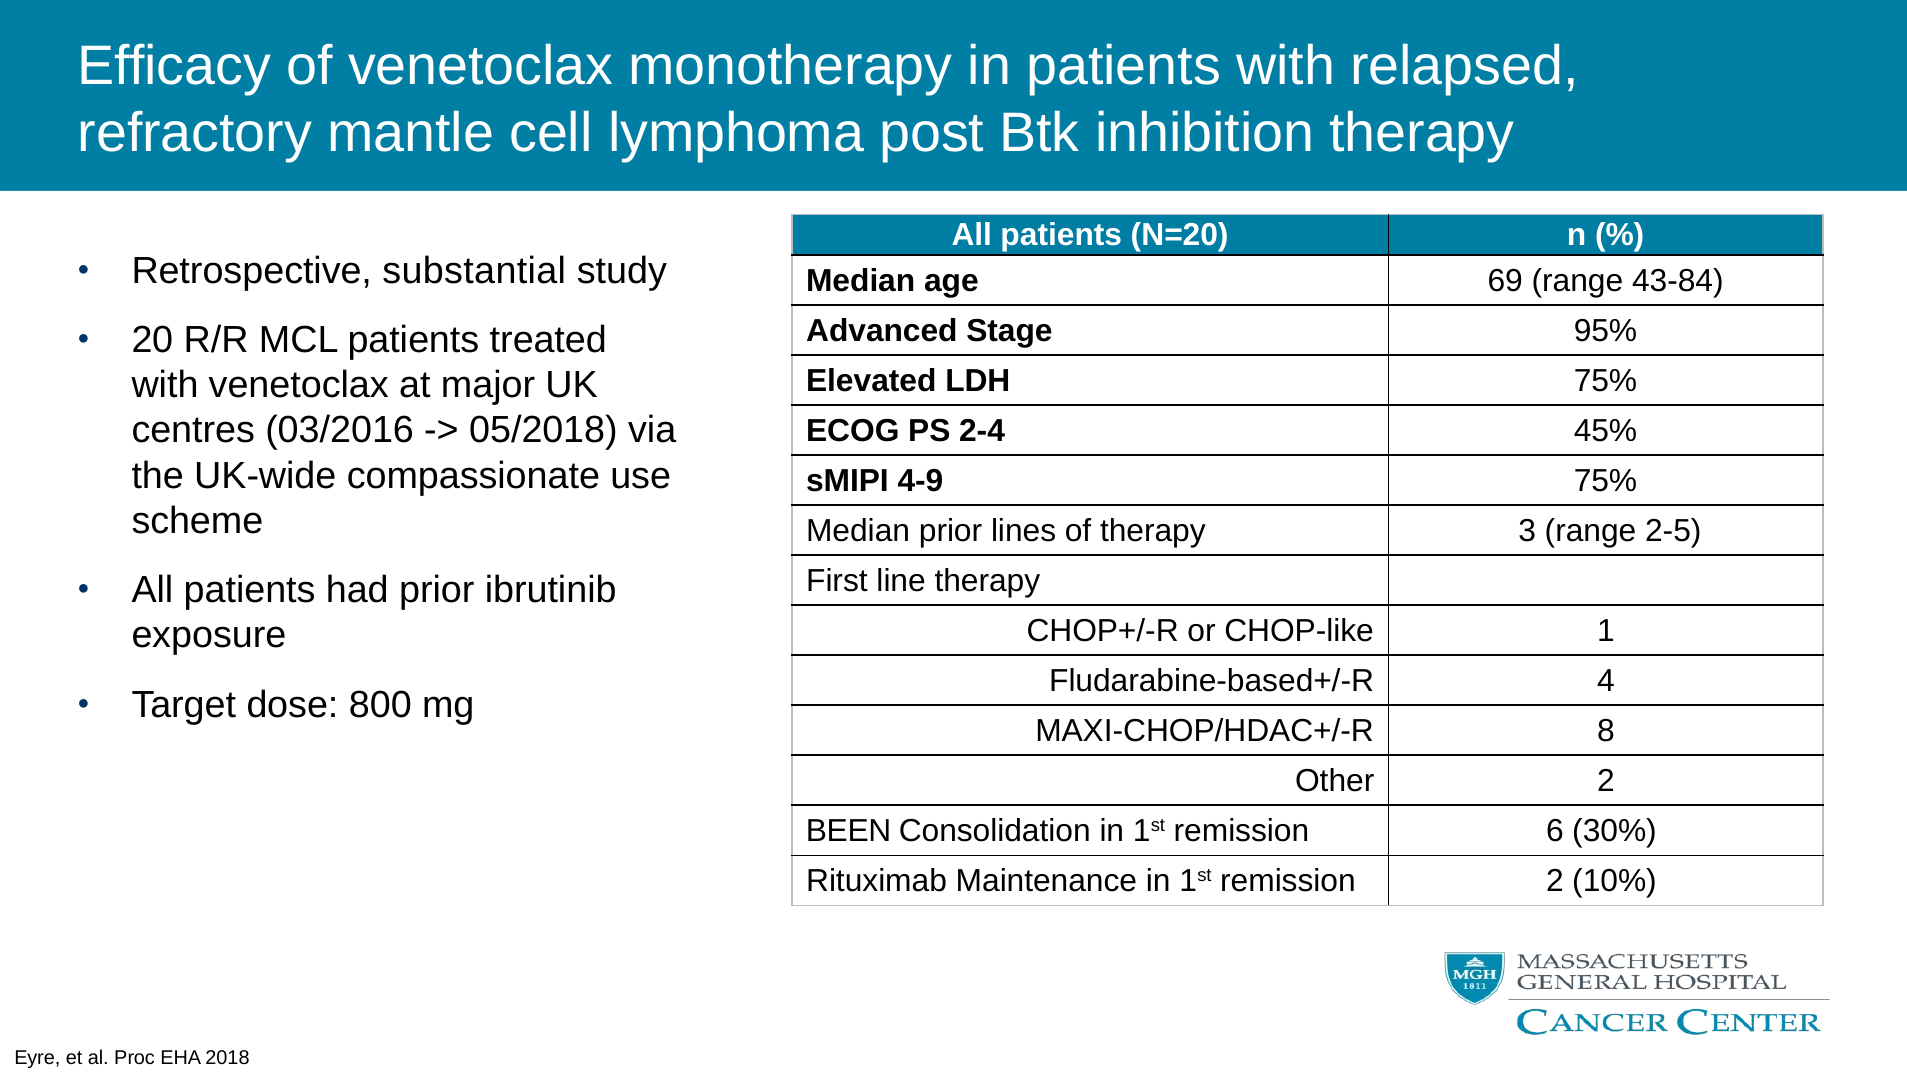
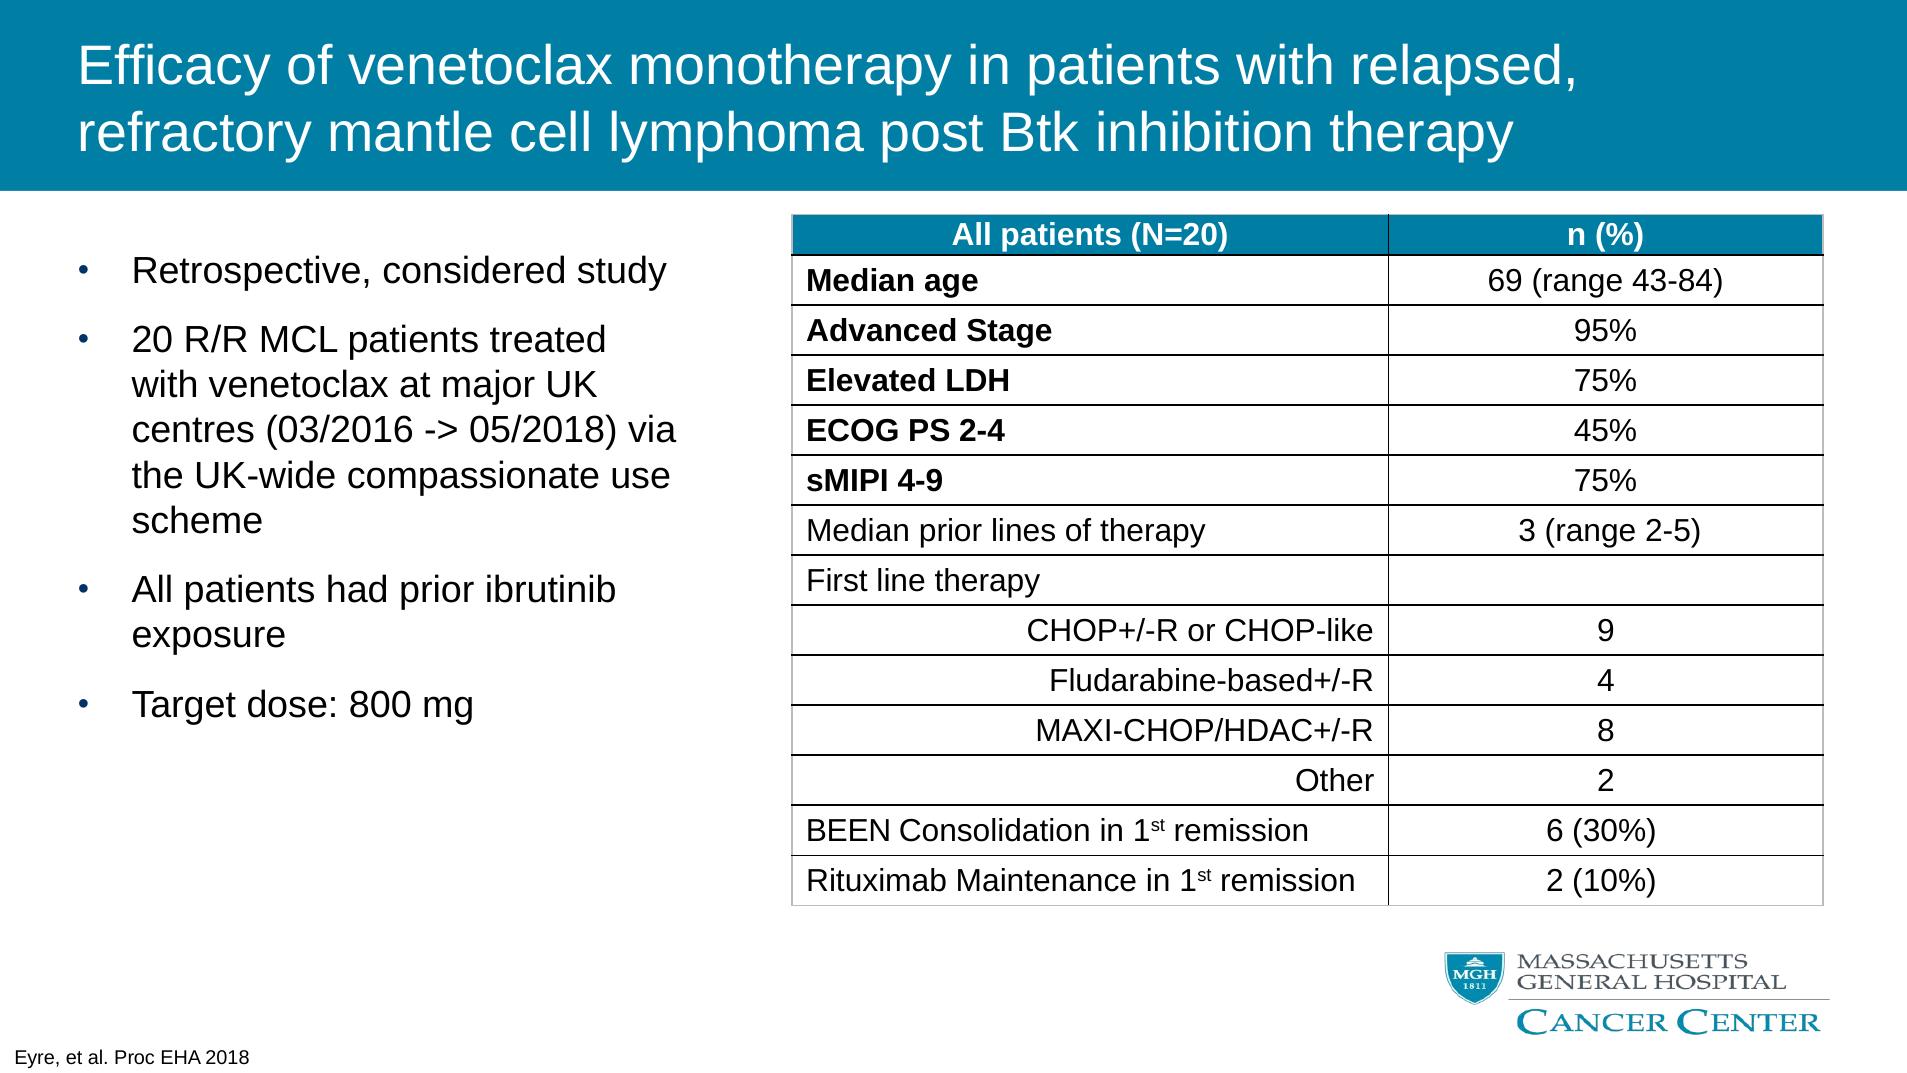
substantial: substantial -> considered
1: 1 -> 9
